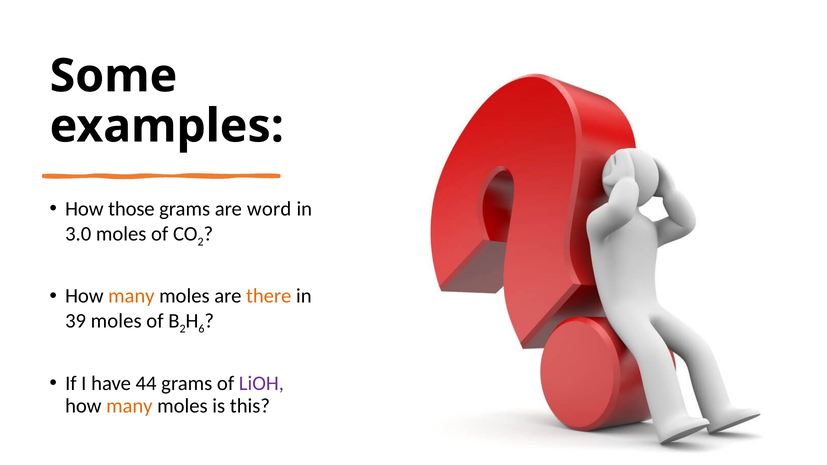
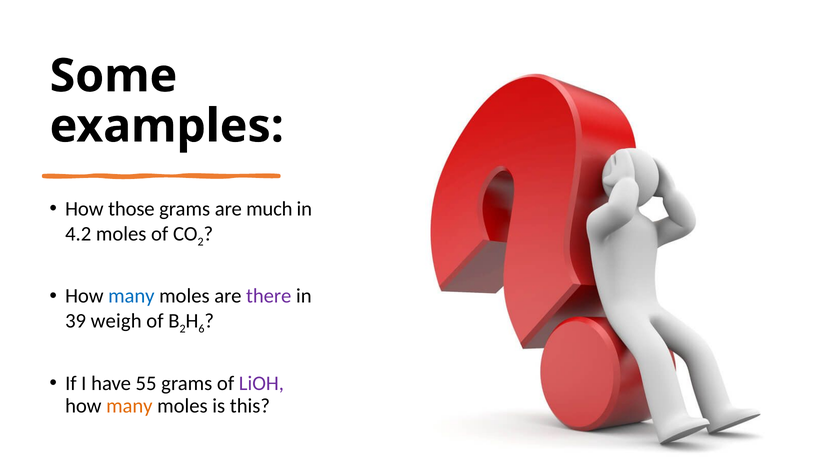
word: word -> much
3.0: 3.0 -> 4.2
many at (131, 296) colour: orange -> blue
there colour: orange -> purple
39 moles: moles -> weigh
44: 44 -> 55
